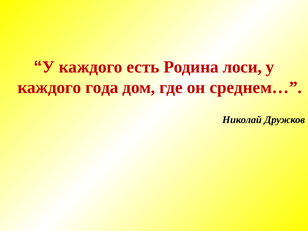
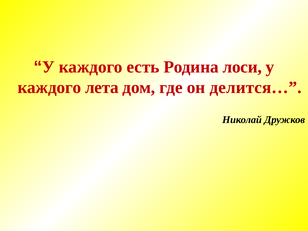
года: года -> лета
среднем…: среднем… -> делится…
